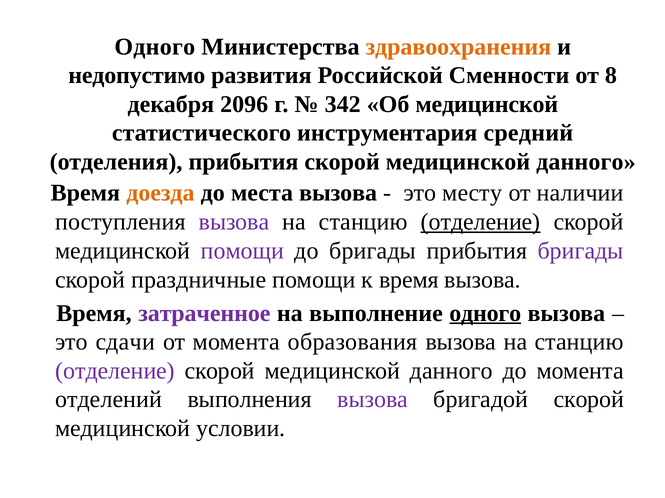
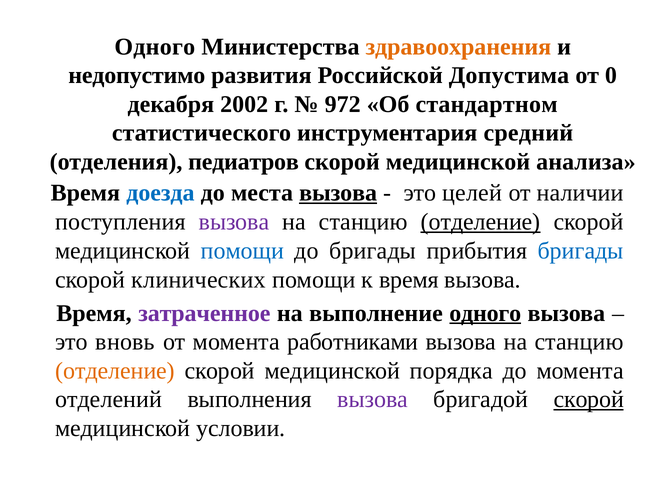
Сменности: Сменности -> Допустима
8: 8 -> 0
2096: 2096 -> 2002
342: 342 -> 972
Об медицинской: медицинской -> стандартном
отделения прибытия: прибытия -> педиатров
данного at (586, 162): данного -> анализа
доезда colour: orange -> blue
вызова at (338, 193) underline: none -> present
месту: месту -> целей
помощи at (242, 251) colour: purple -> blue
бригады at (581, 251) colour: purple -> blue
праздничные: праздничные -> клинических
сдачи: сдачи -> вновь
образования: образования -> работниками
отделение at (115, 371) colour: purple -> orange
данного at (451, 371): данного -> порядка
скорой at (589, 400) underline: none -> present
